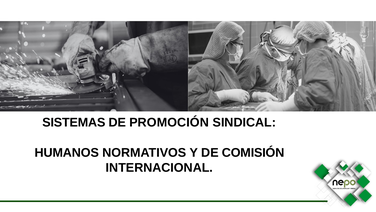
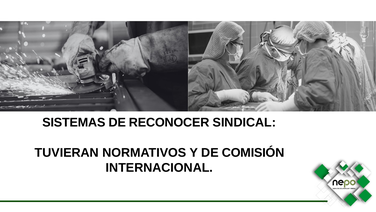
PROMOCIÓN: PROMOCIÓN -> RECONOCER
HUMANOS: HUMANOS -> TUVIERAN
